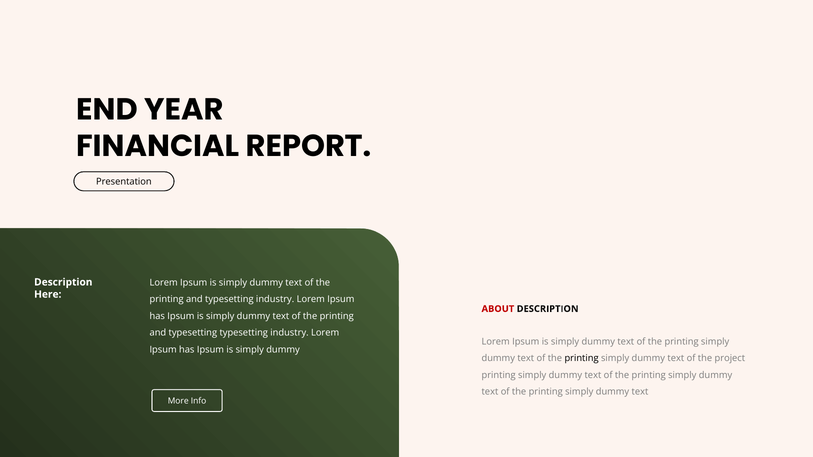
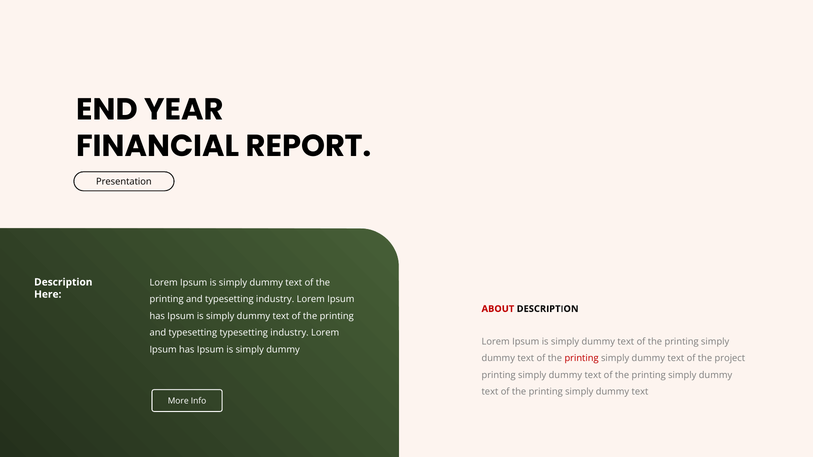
printing at (582, 358) colour: black -> red
